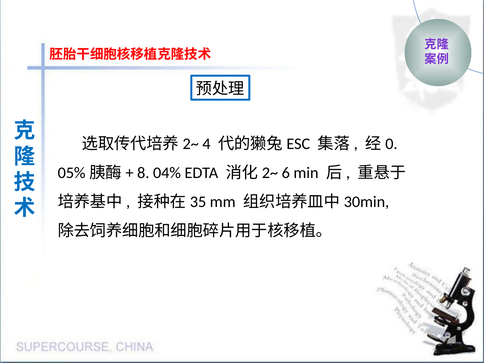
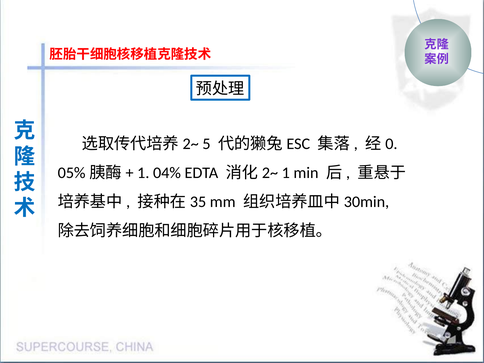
4: 4 -> 5
8 at (143, 173): 8 -> 1
6 at (286, 173): 6 -> 1
